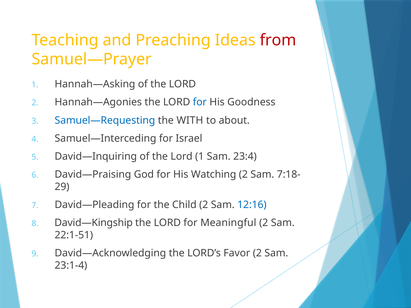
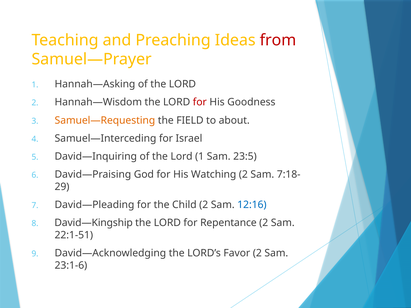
Hannah—Agonies: Hannah—Agonies -> Hannah—Wisdom
for at (200, 102) colour: blue -> red
Samuel—Requesting colour: blue -> orange
WITH: WITH -> FIELD
23:4: 23:4 -> 23:5
Meaningful: Meaningful -> Repentance
23:1-4: 23:1-4 -> 23:1-6
